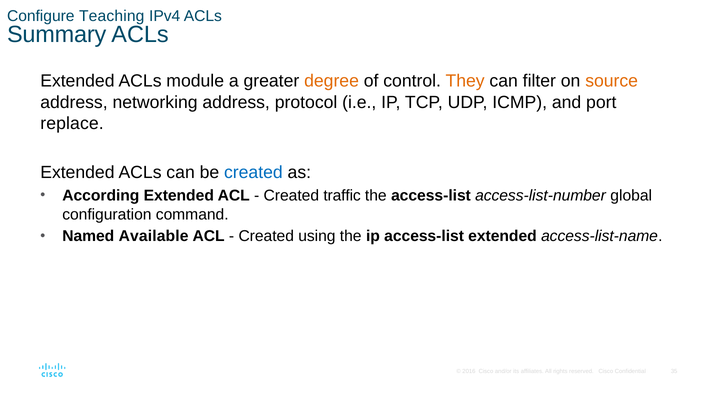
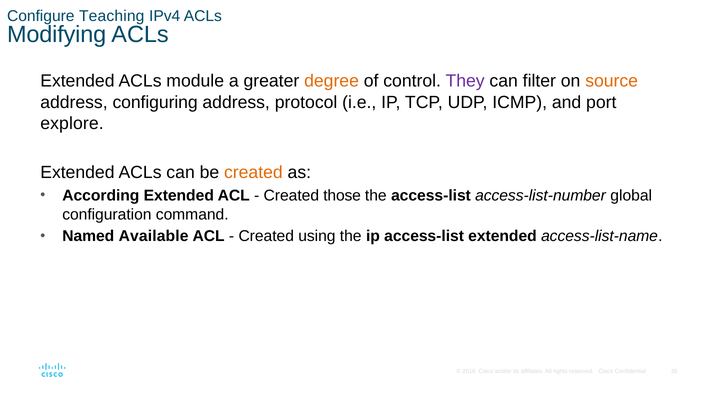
Summary: Summary -> Modifying
They colour: orange -> purple
networking: networking -> configuring
replace: replace -> explore
created at (253, 173) colour: blue -> orange
traffic: traffic -> those
